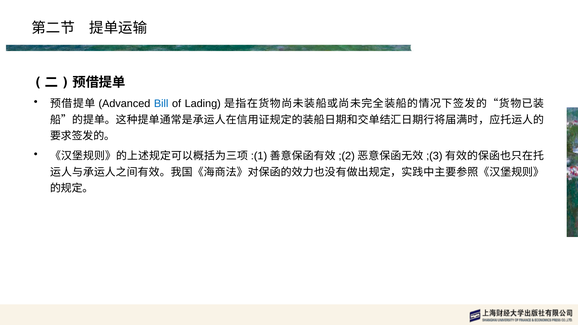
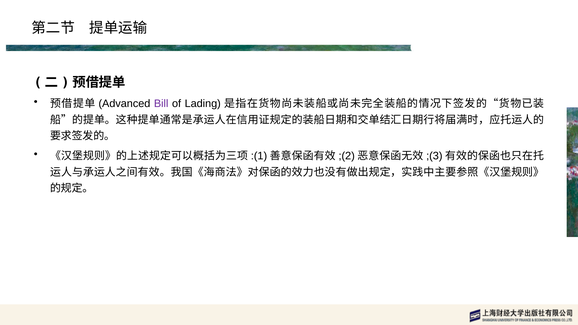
Bill colour: blue -> purple
